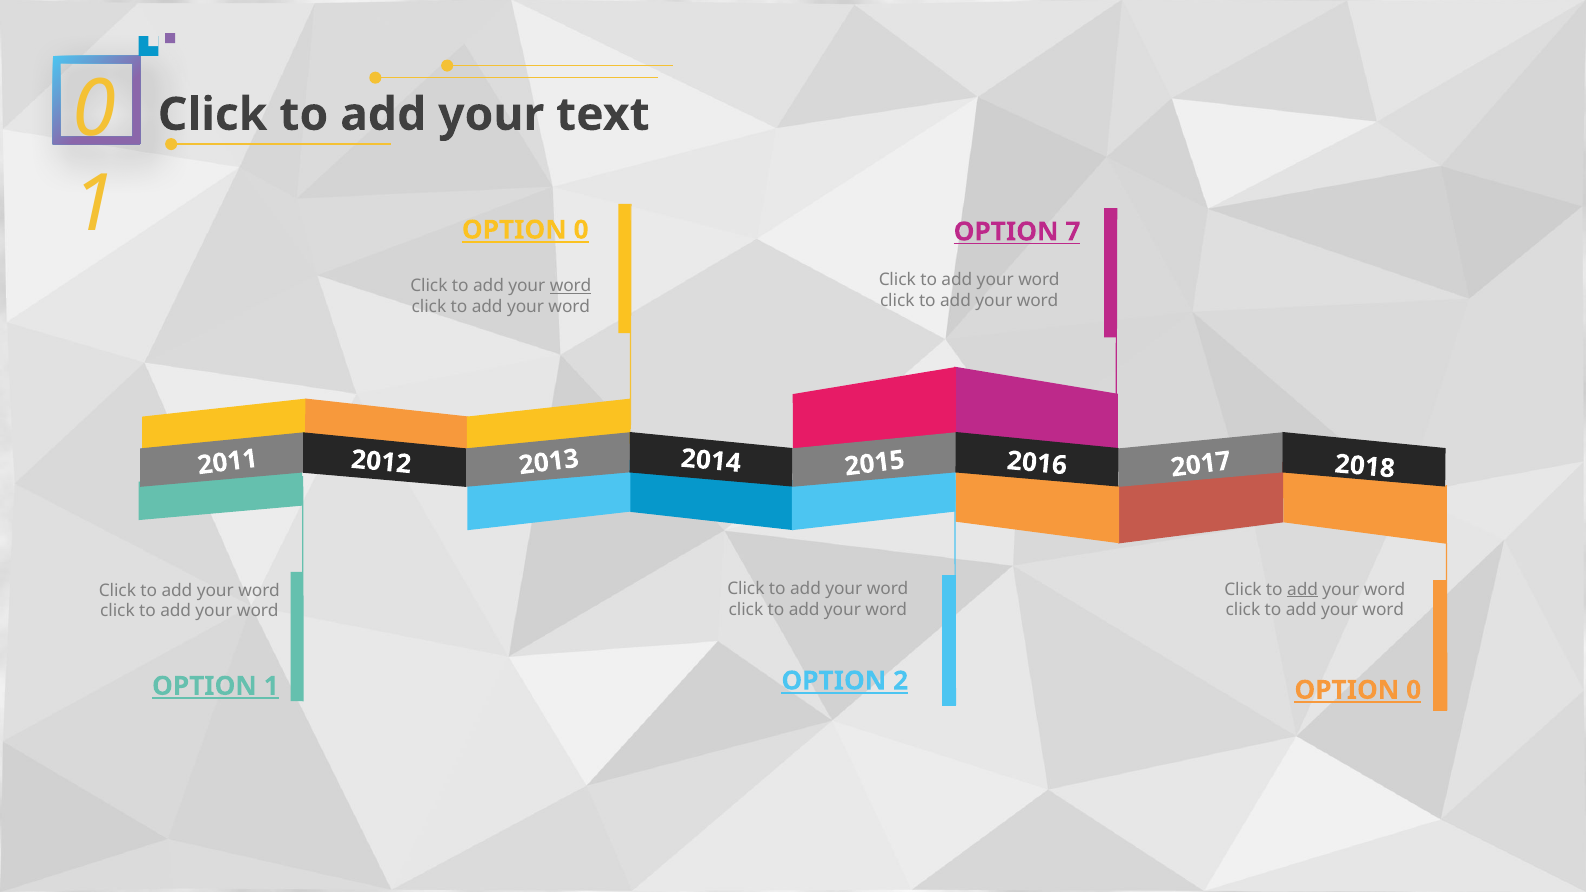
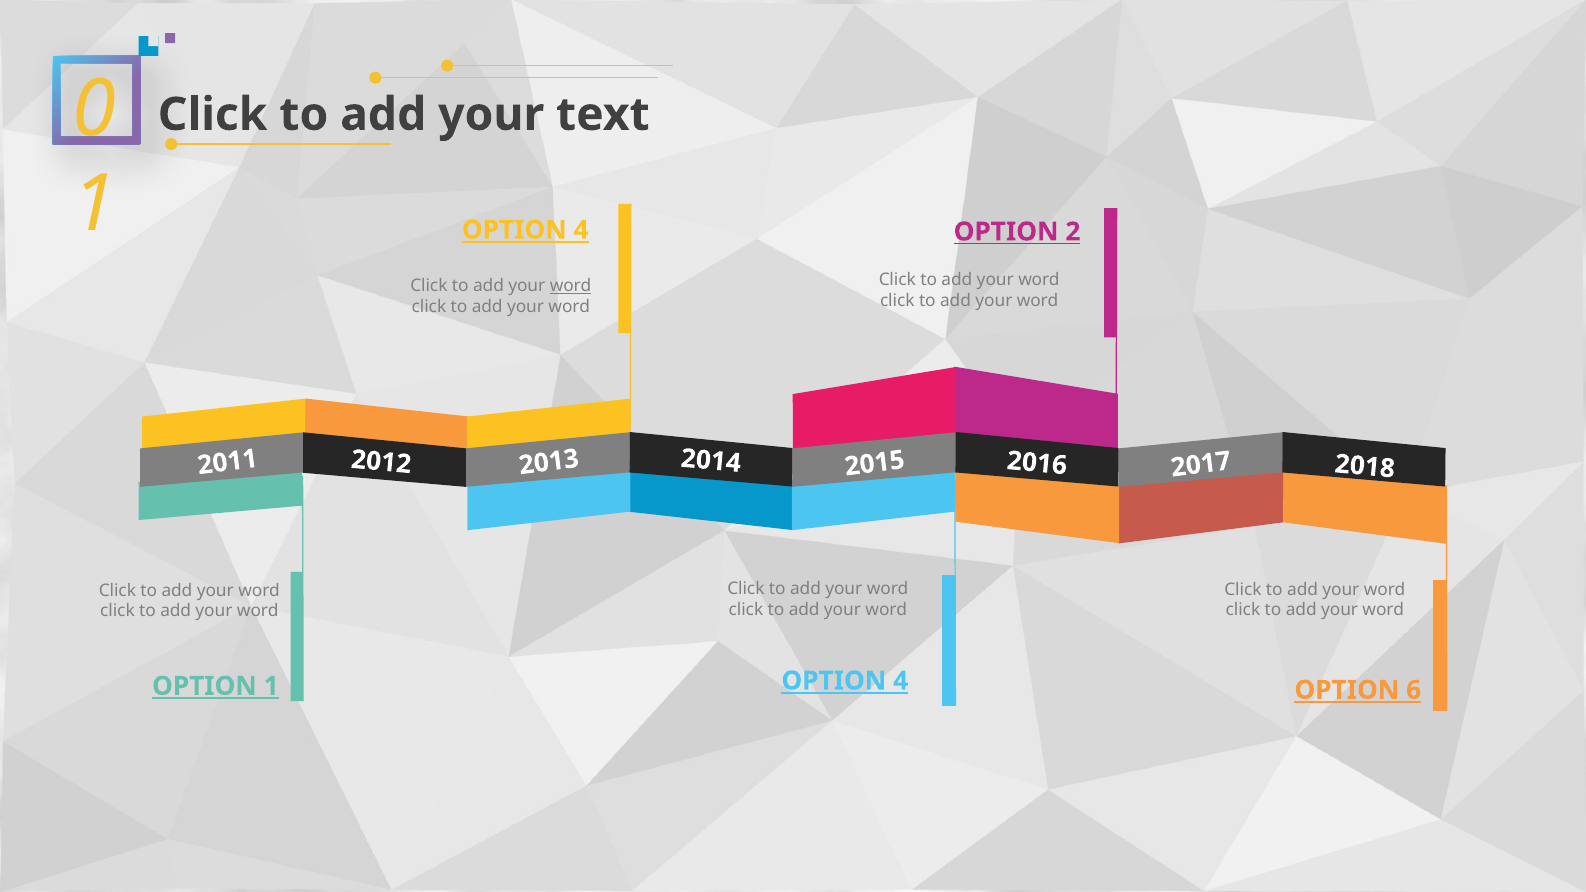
0 at (581, 230): 0 -> 4
7: 7 -> 2
add at (1303, 589) underline: present -> none
2 at (901, 681): 2 -> 4
0 at (1414, 690): 0 -> 6
